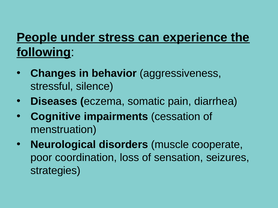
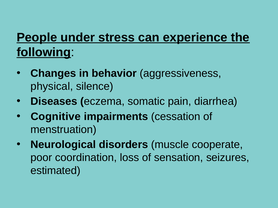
stressful: stressful -> physical
strategies: strategies -> estimated
